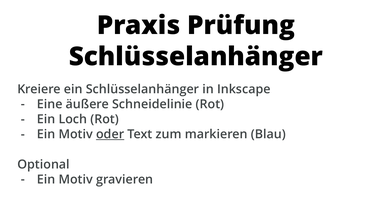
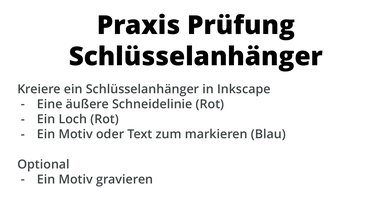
oder underline: present -> none
